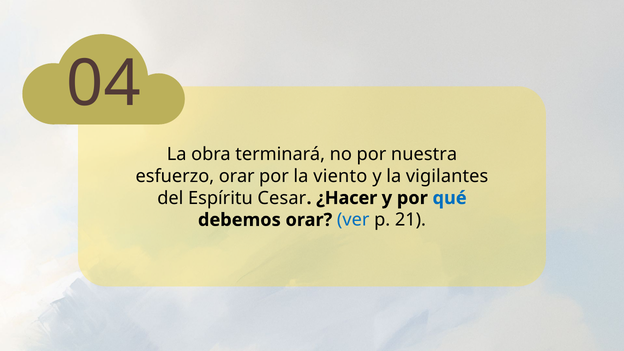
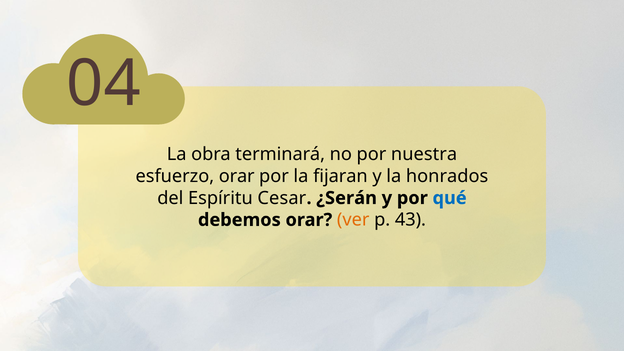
viento: viento -> fijaran
vigilantes: vigilantes -> honrados
¿Hacer: ¿Hacer -> ¿Serán
ver colour: blue -> orange
21: 21 -> 43
